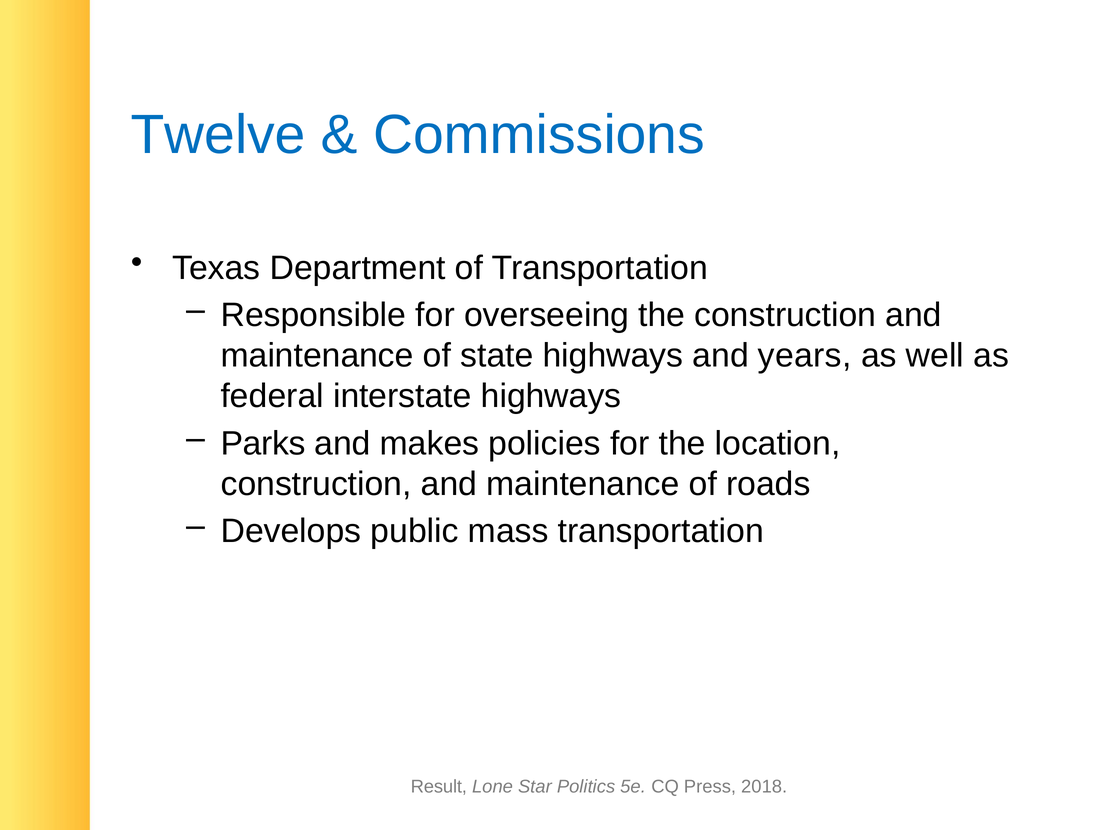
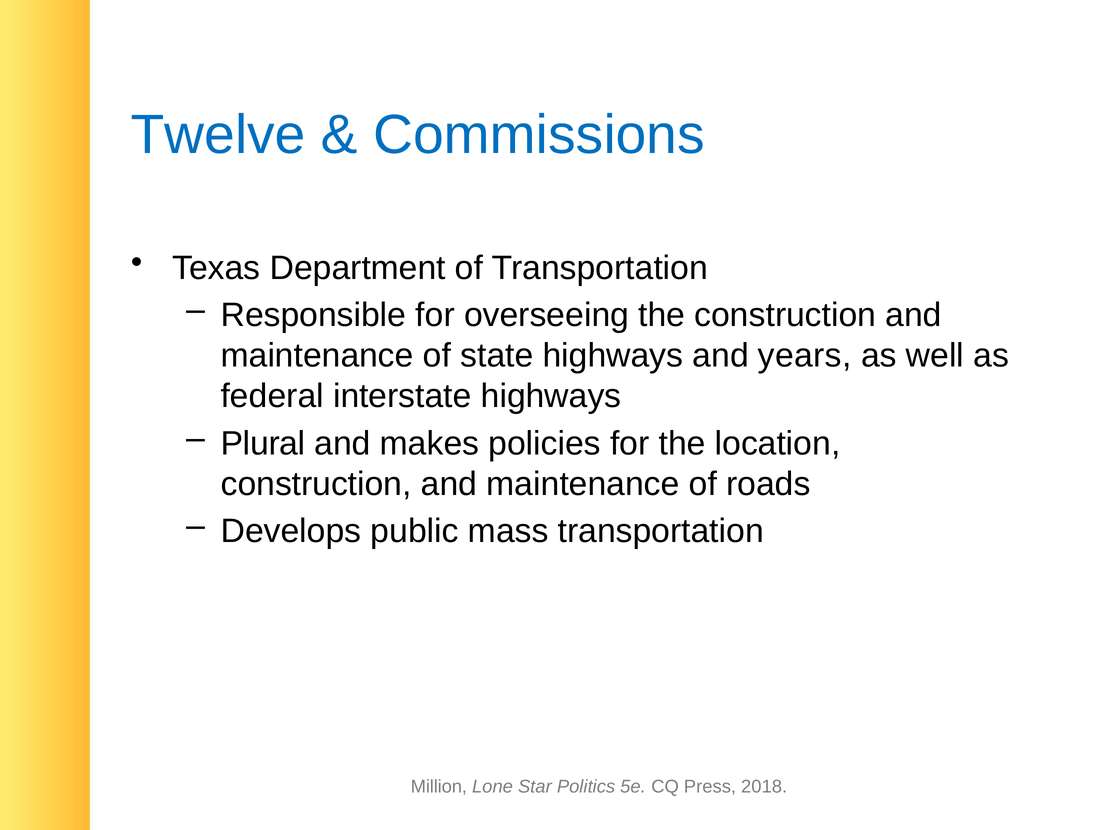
Parks: Parks -> Plural
Result: Result -> Million
